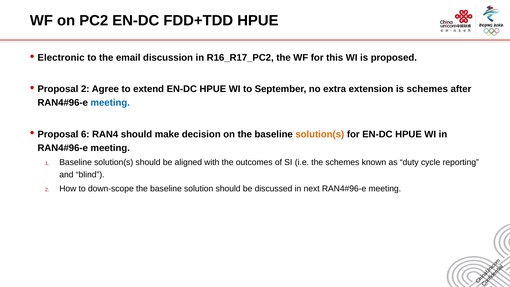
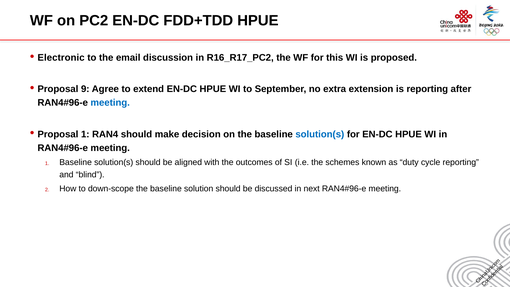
Proposal 2: 2 -> 9
is schemes: schemes -> reporting
Proposal 6: 6 -> 1
solution(s at (320, 134) colour: orange -> blue
